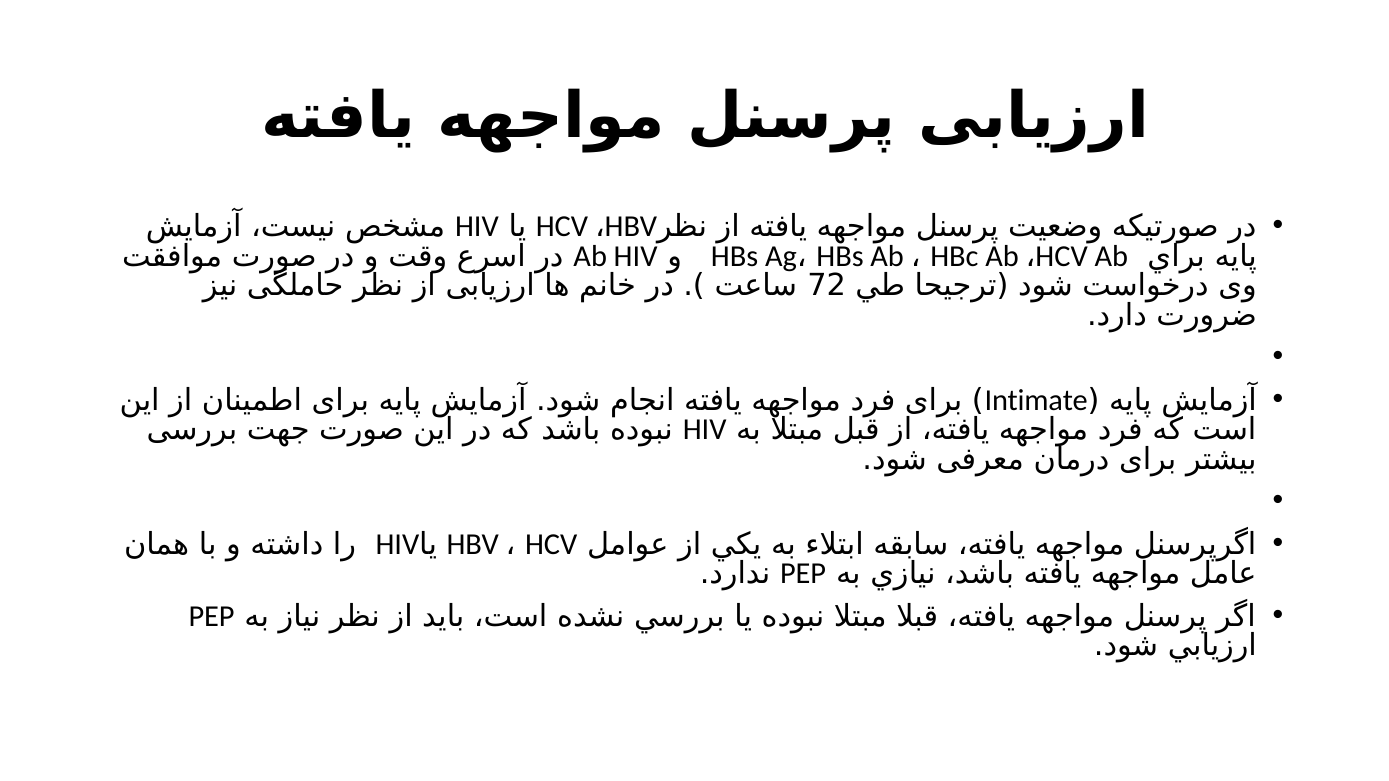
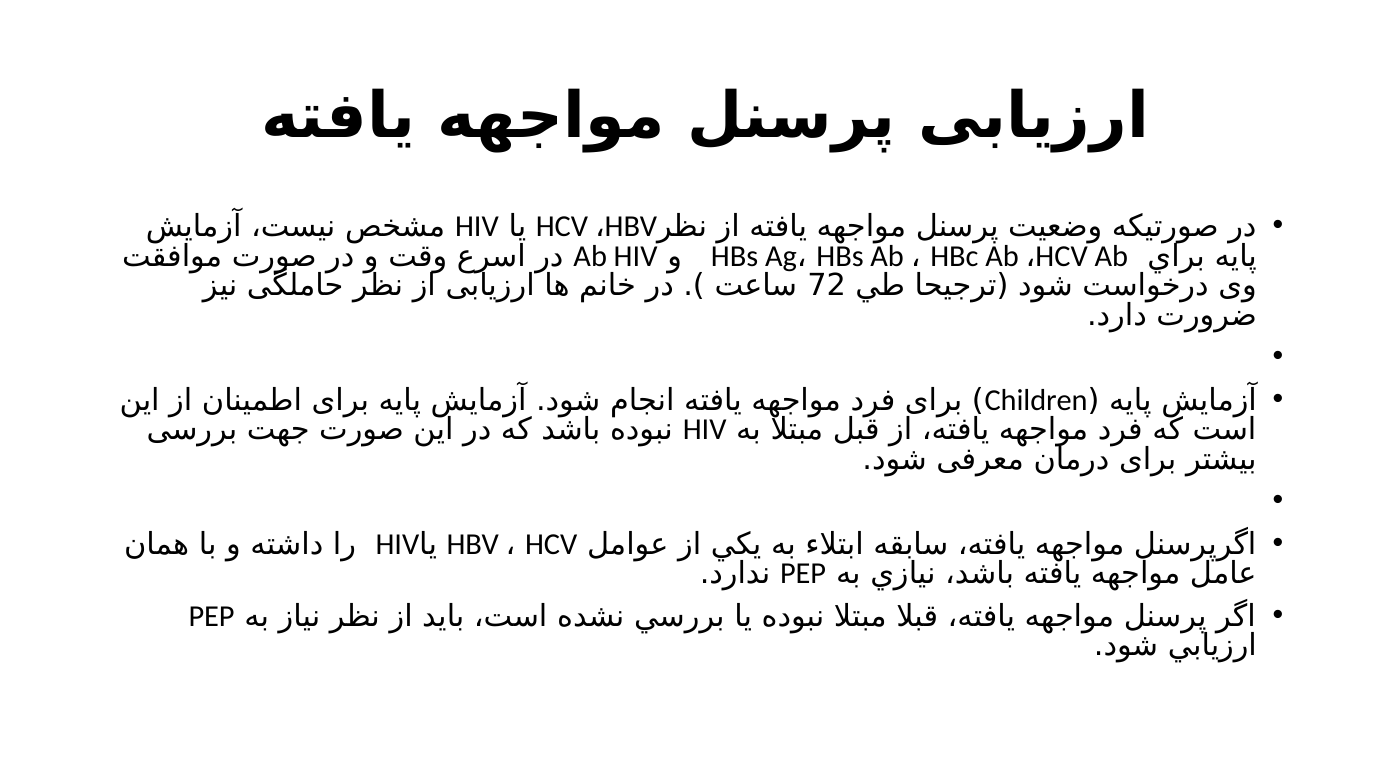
Intimate: Intimate -> Children
